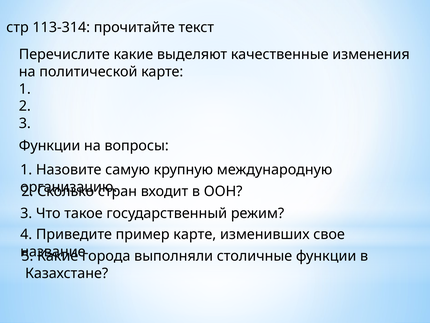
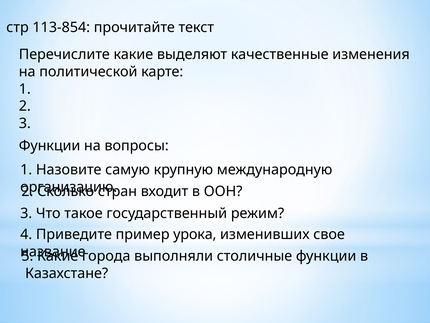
113-314: 113-314 -> 113-854
пример карте: карте -> урока
